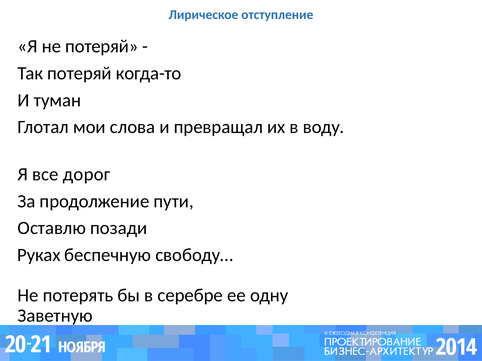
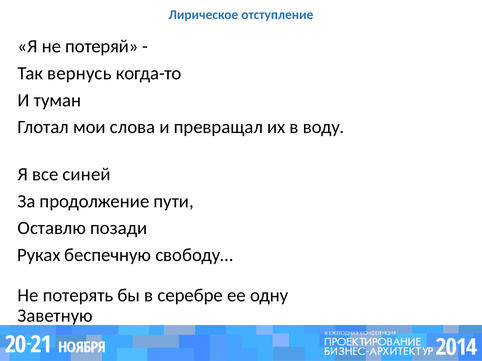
Так потеряй: потеряй -> вернусь
дорог: дорог -> синей
